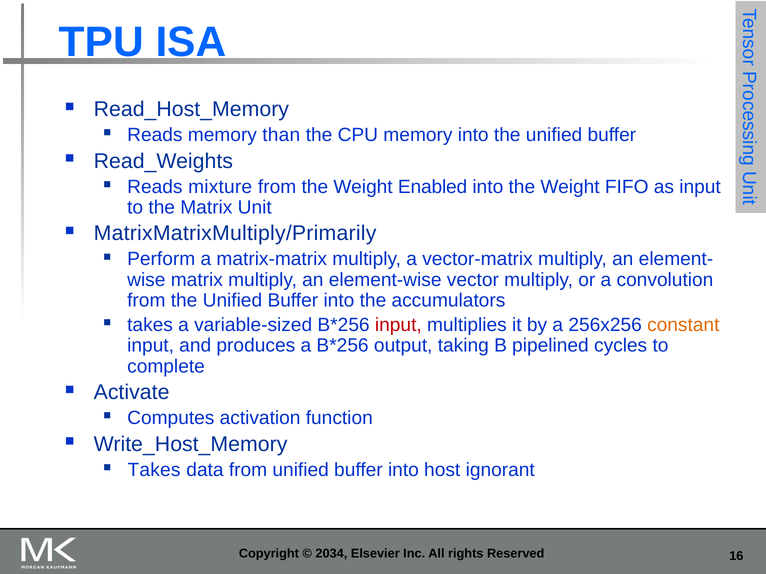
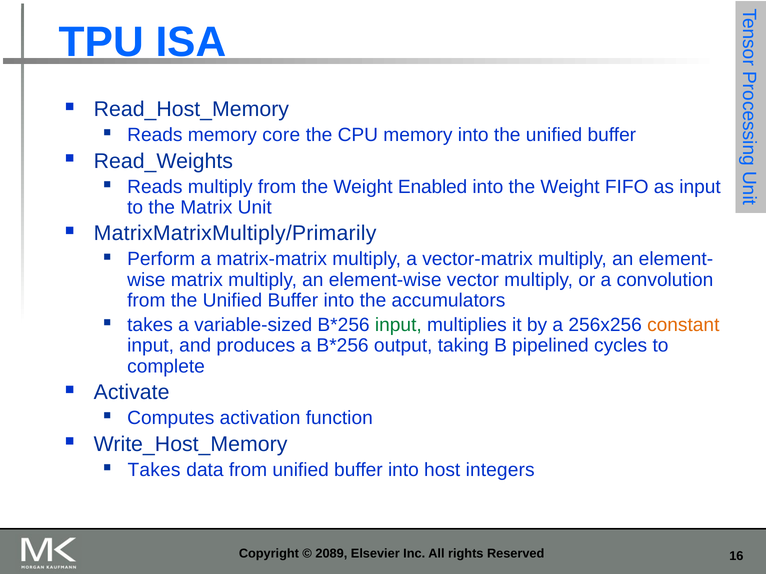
than: than -> core
Reads mixture: mixture -> multiply
input at (398, 325) colour: red -> green
ignorant: ignorant -> integers
2034: 2034 -> 2089
